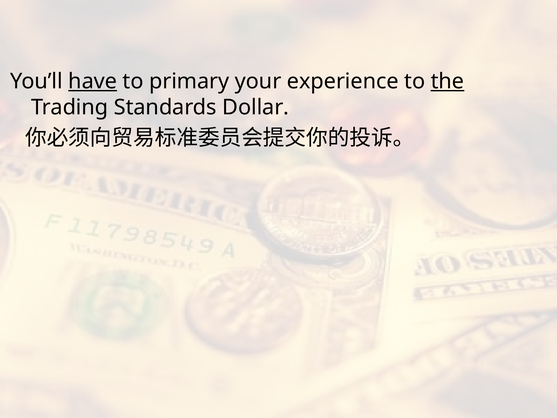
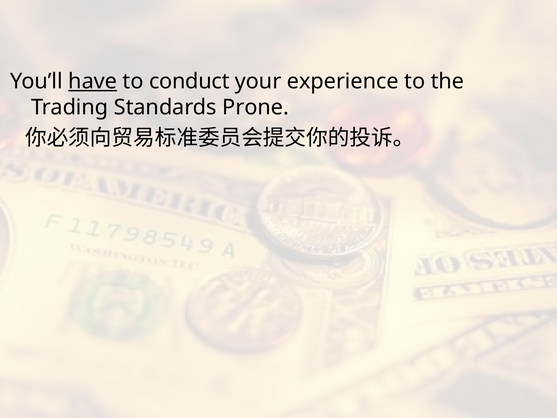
primary: primary -> conduct
the underline: present -> none
Dollar: Dollar -> Prone
